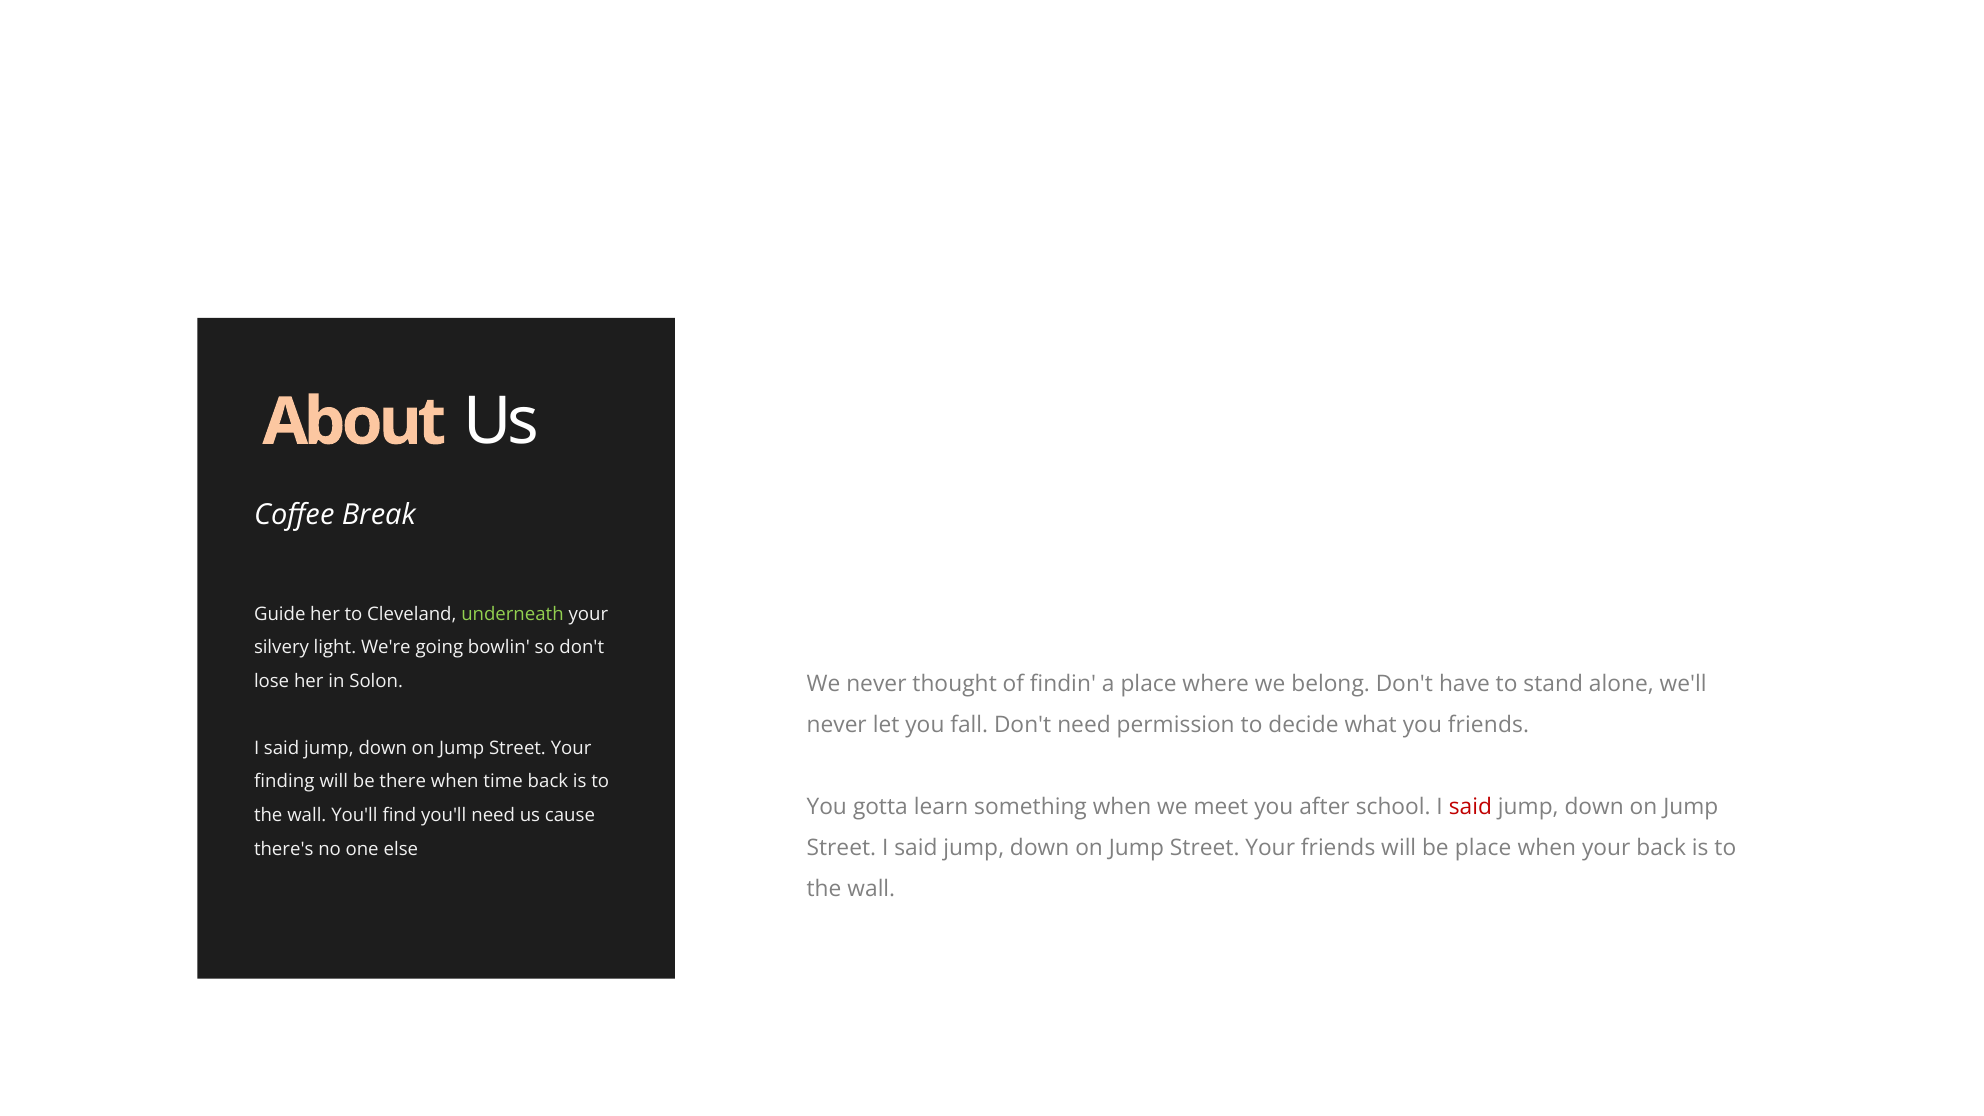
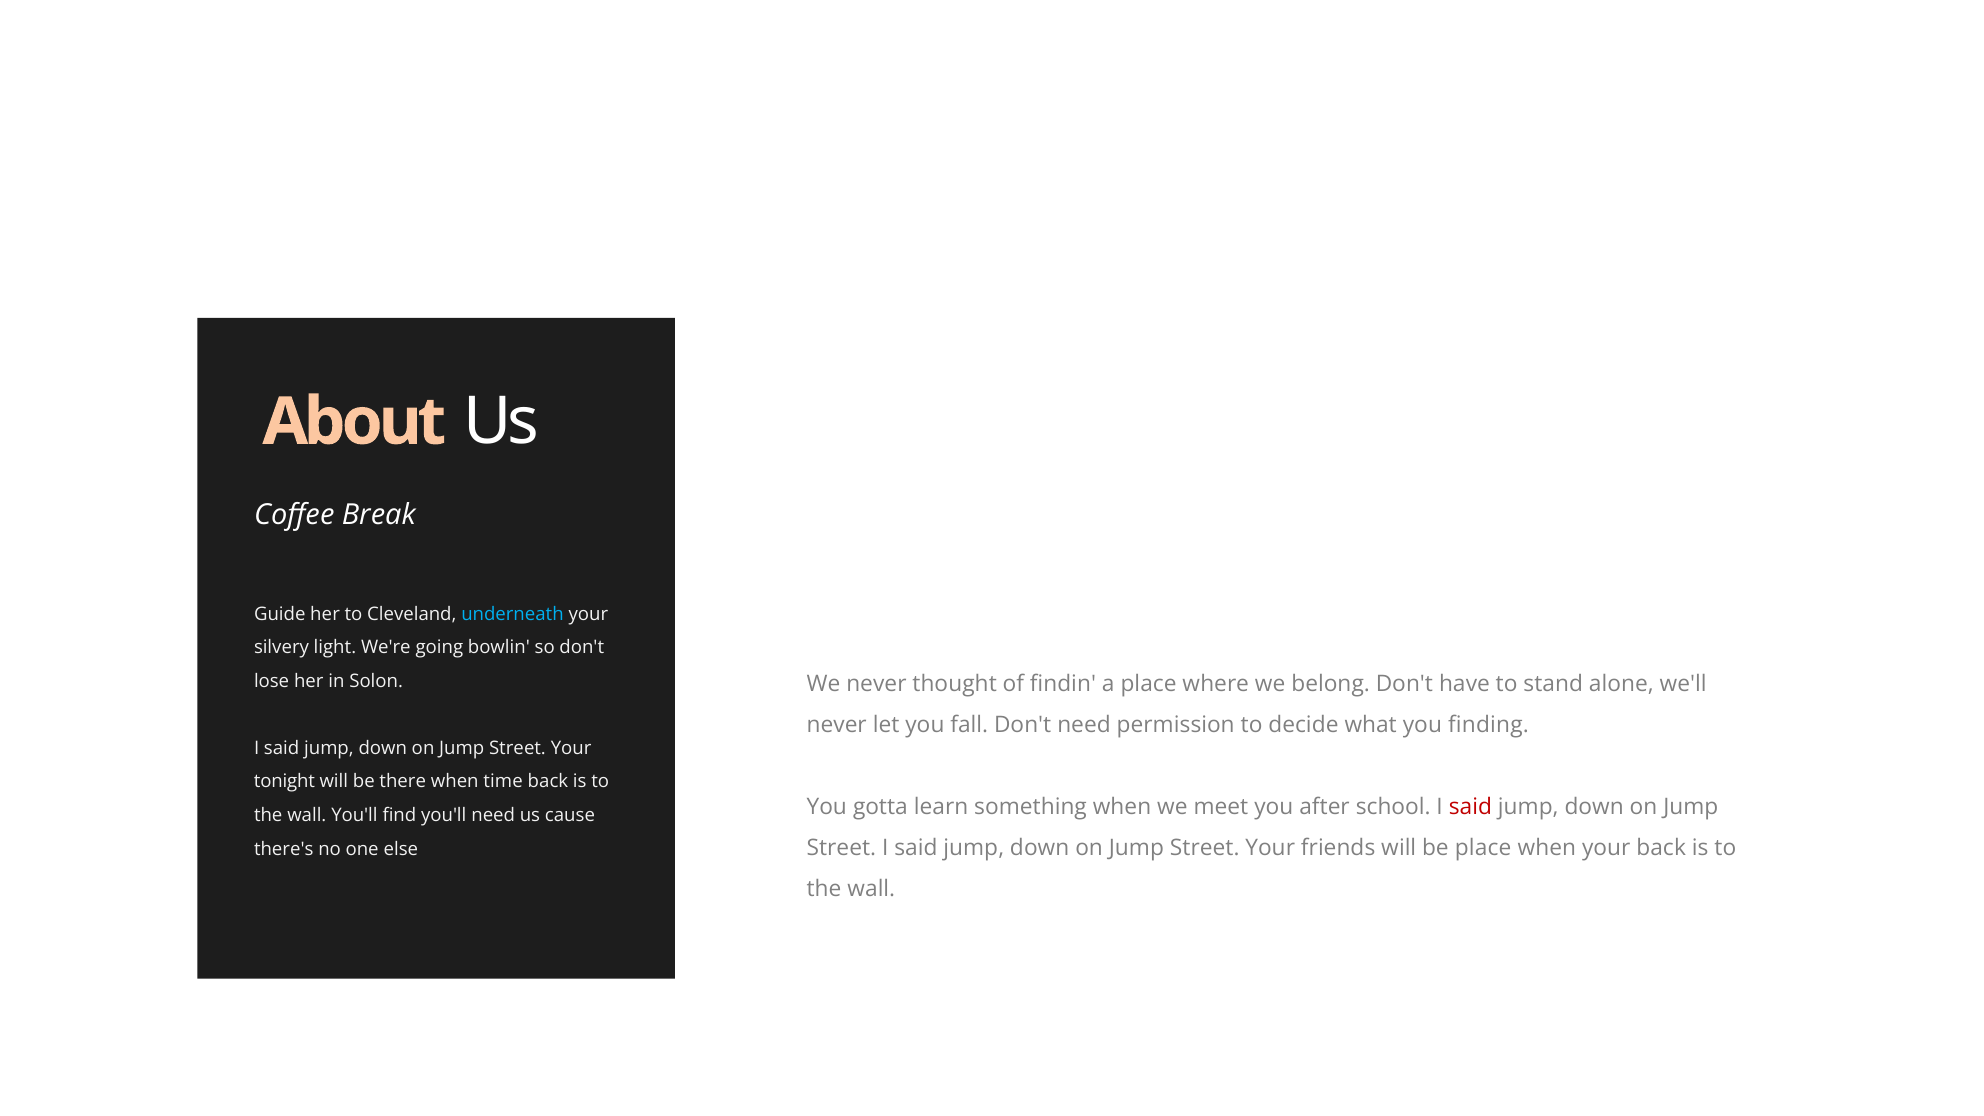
underneath colour: light green -> light blue
you friends: friends -> finding
finding: finding -> tonight
